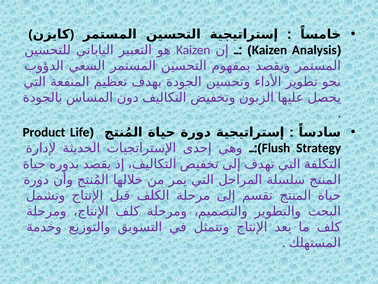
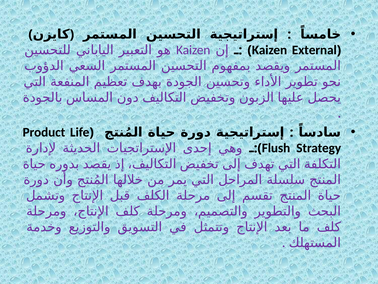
Analysis: Analysis -> External
